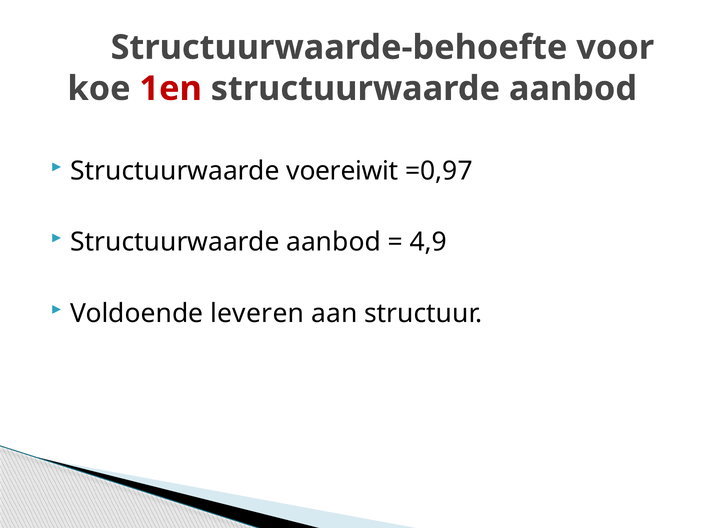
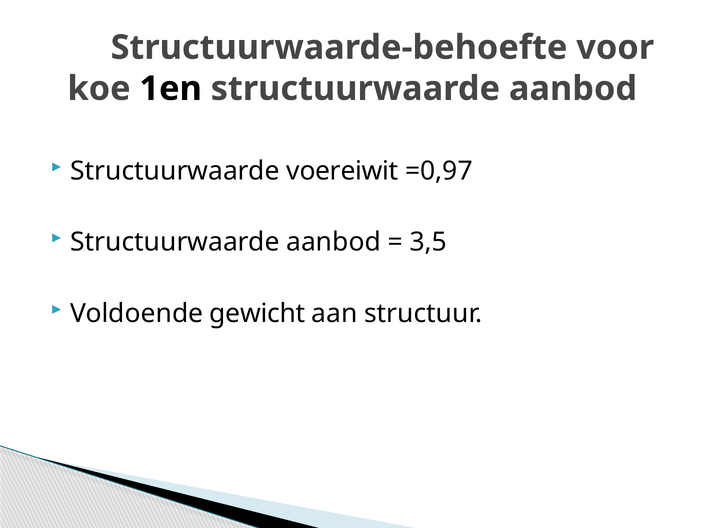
1en colour: red -> black
4,9: 4,9 -> 3,5
leveren: leveren -> gewicht
